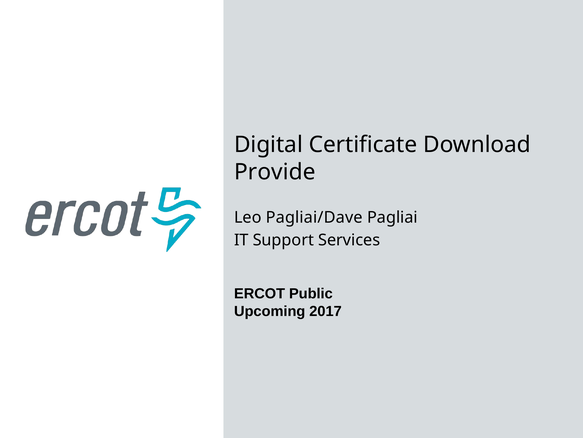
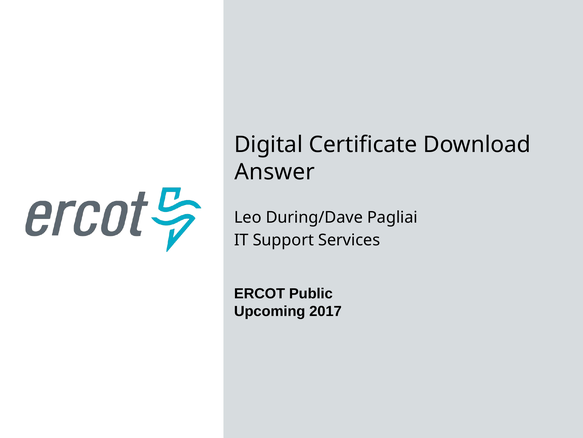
Provide: Provide -> Answer
Pagliai/Dave: Pagliai/Dave -> During/Dave
